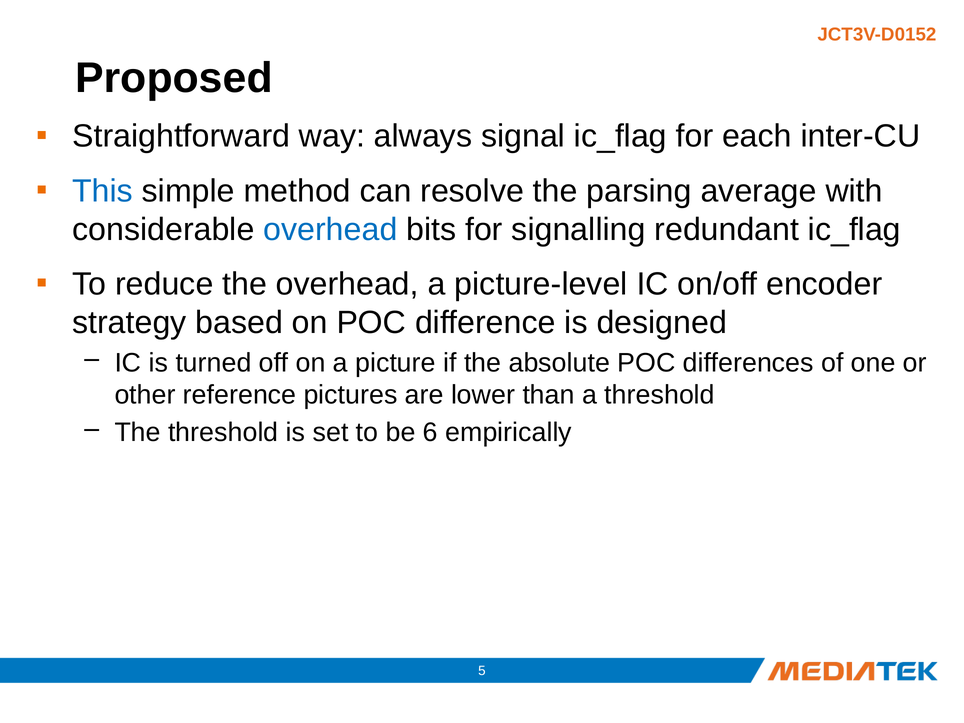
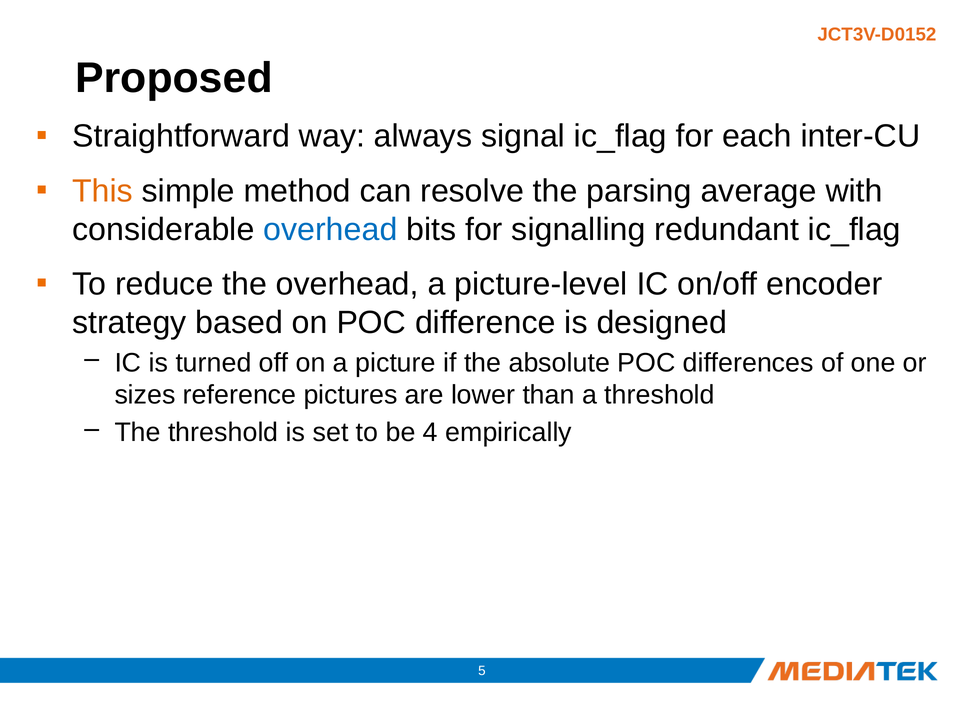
This colour: blue -> orange
other: other -> sizes
6: 6 -> 4
